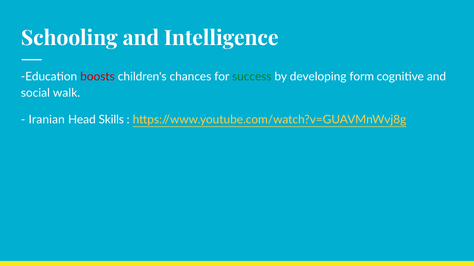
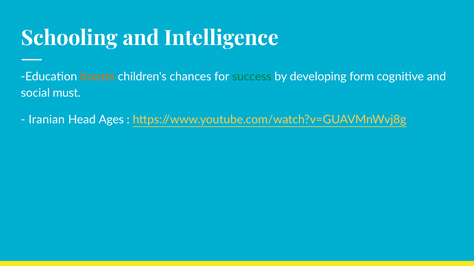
boosts colour: red -> orange
walk: walk -> must
Skills: Skills -> Ages
